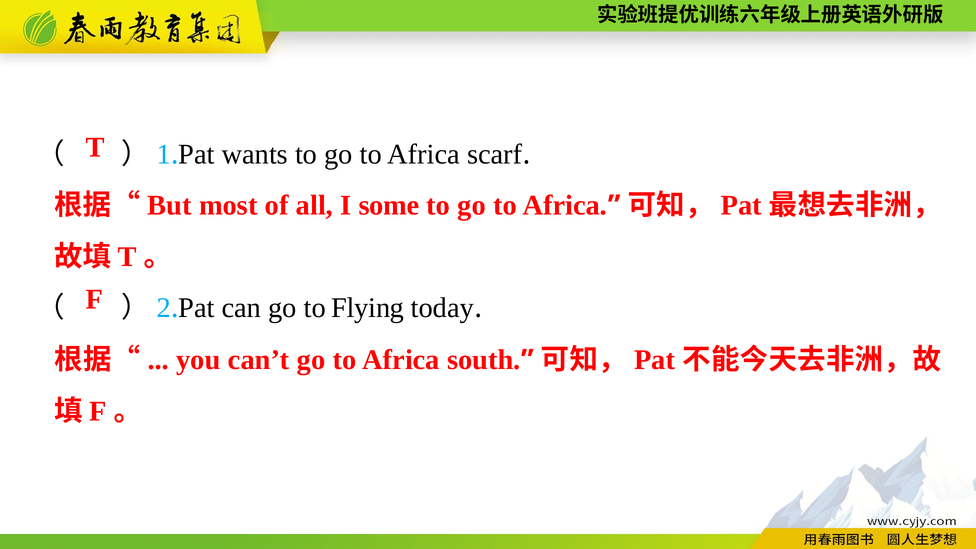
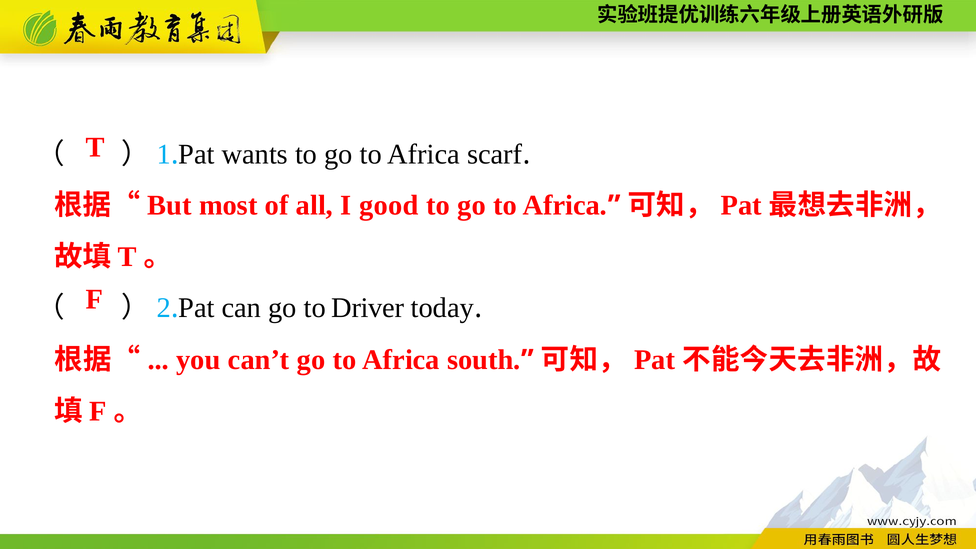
some: some -> good
Flying: Flying -> Driver
